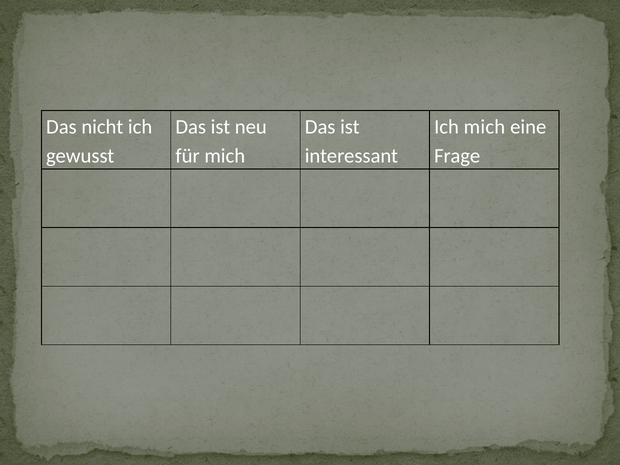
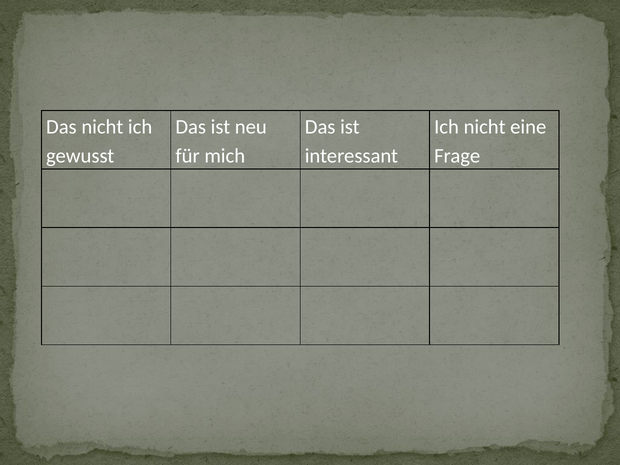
Ich mich: mich -> nicht
